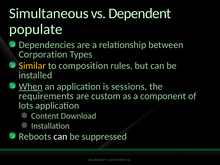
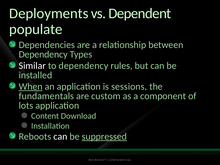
Simultaneous: Simultaneous -> Deployments
Corporation at (43, 54): Corporation -> Dependency
Similar colour: yellow -> white
to composition: composition -> dependency
requirements: requirements -> fundamentals
suppressed underline: none -> present
